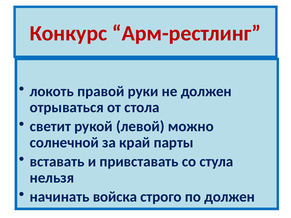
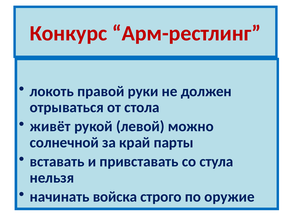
светит: светит -> живёт
по должен: должен -> оружие
